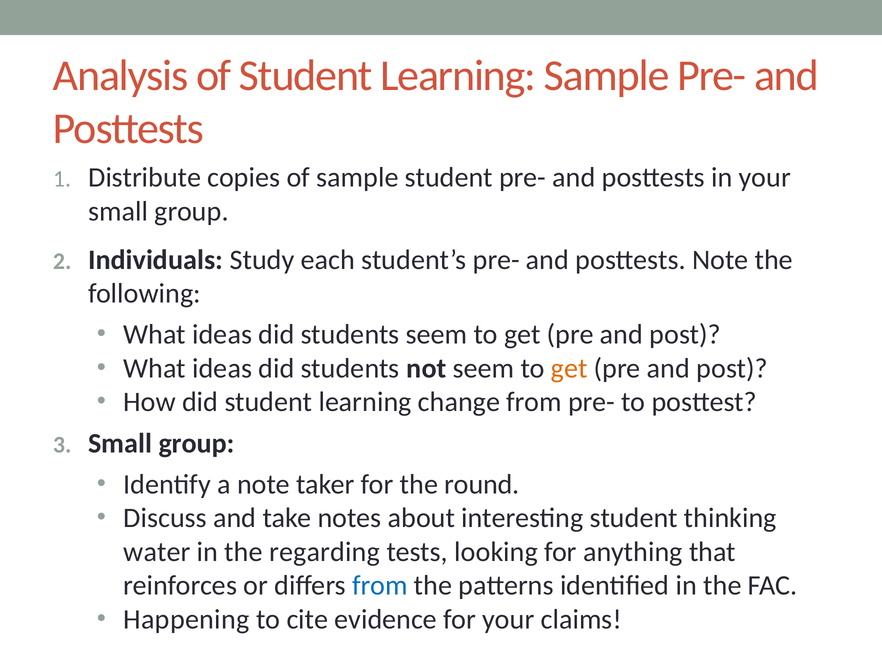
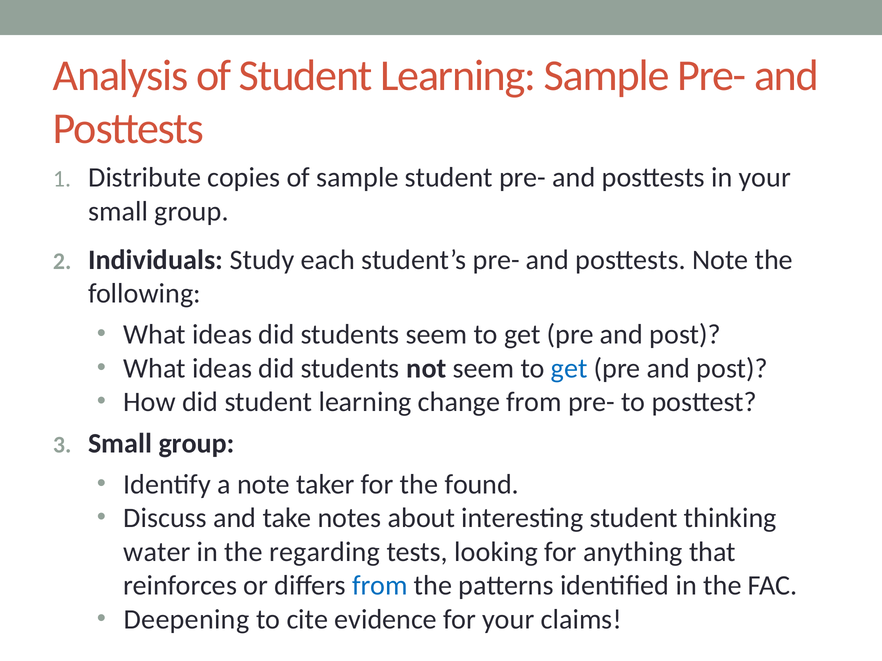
get at (569, 369) colour: orange -> blue
round: round -> found
Happening: Happening -> Deepening
